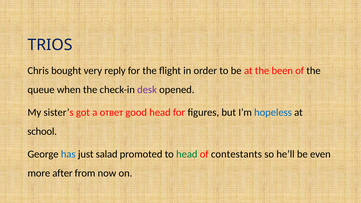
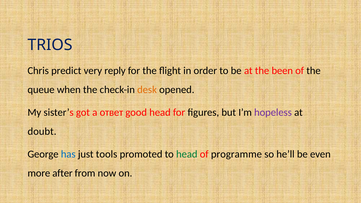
bought: bought -> predict
desk colour: purple -> orange
hopeless colour: blue -> purple
school: school -> doubt
salad: salad -> tools
contestants: contestants -> programme
